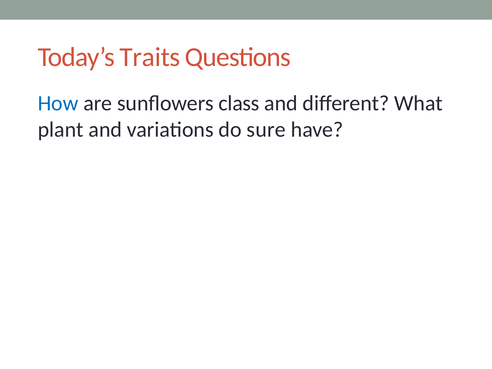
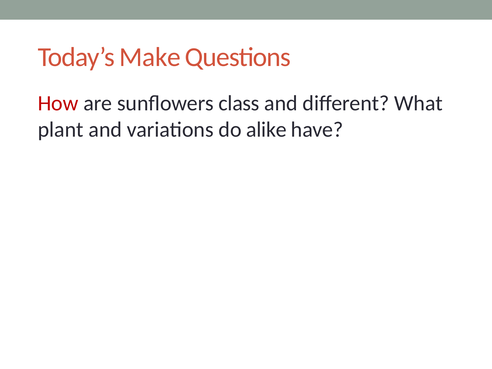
Traits: Traits -> Make
How colour: blue -> red
sure: sure -> alike
